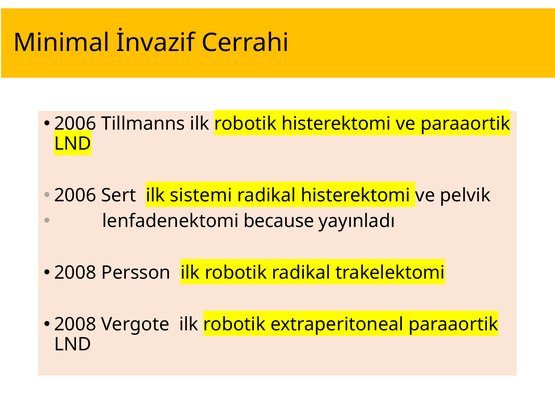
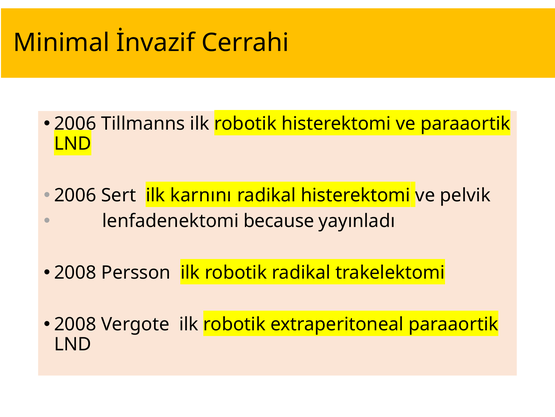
sistemi: sistemi -> karnını
